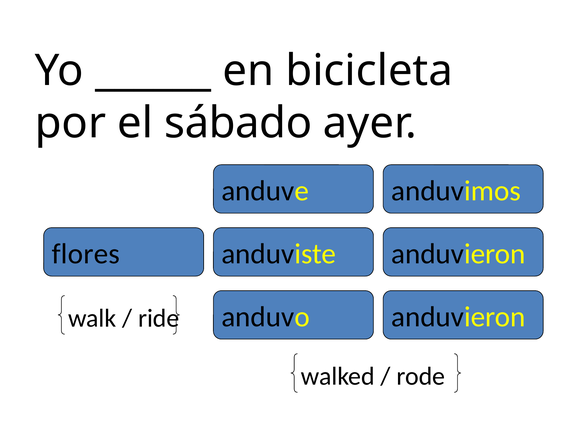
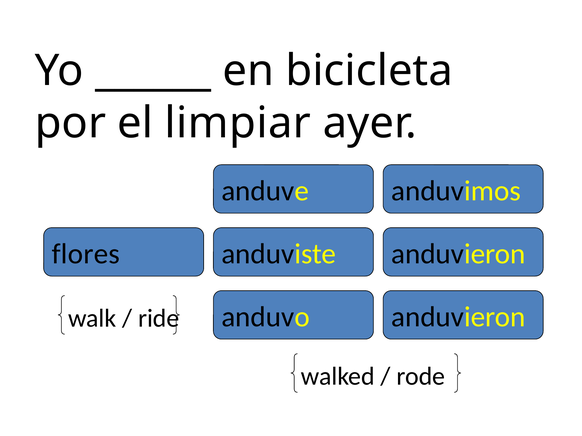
sábado: sábado -> limpiar
